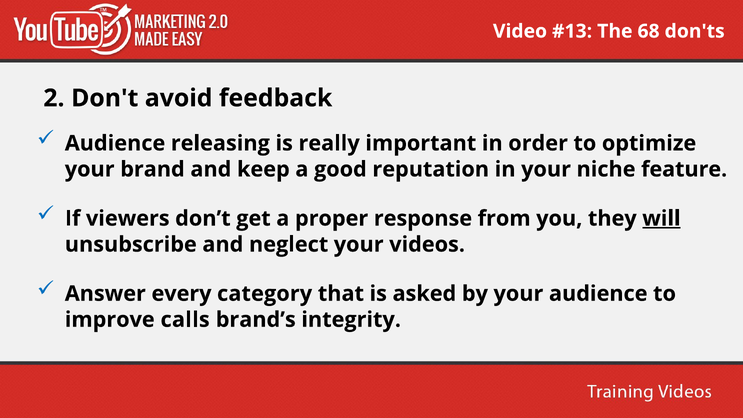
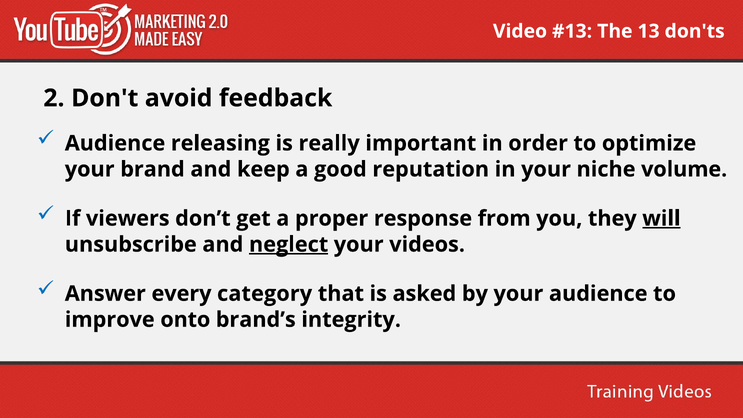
68: 68 -> 13
feature: feature -> volume
neglect underline: none -> present
calls: calls -> onto
